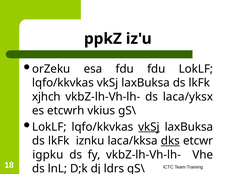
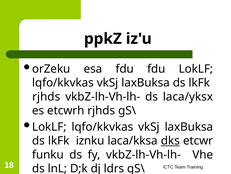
xjhch at (46, 96): xjhch -> rjhds
etcwrh vkius: vkius -> rjhds
vkSj at (149, 126) underline: present -> none
igpku: igpku -> funku
